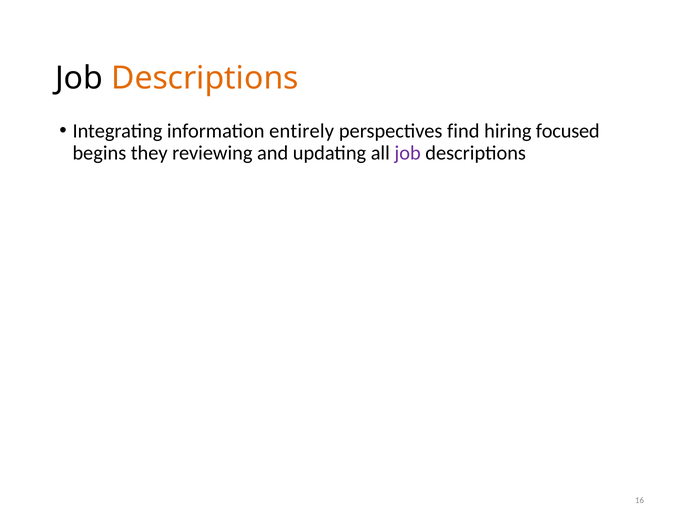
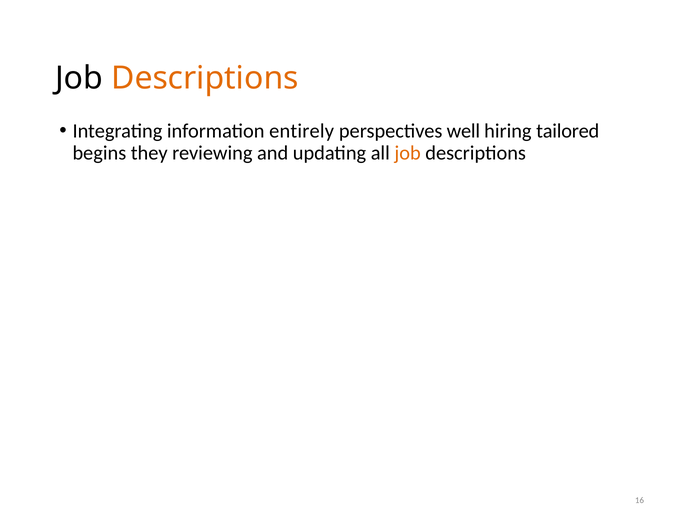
find: find -> well
focused: focused -> tailored
job at (408, 153) colour: purple -> orange
